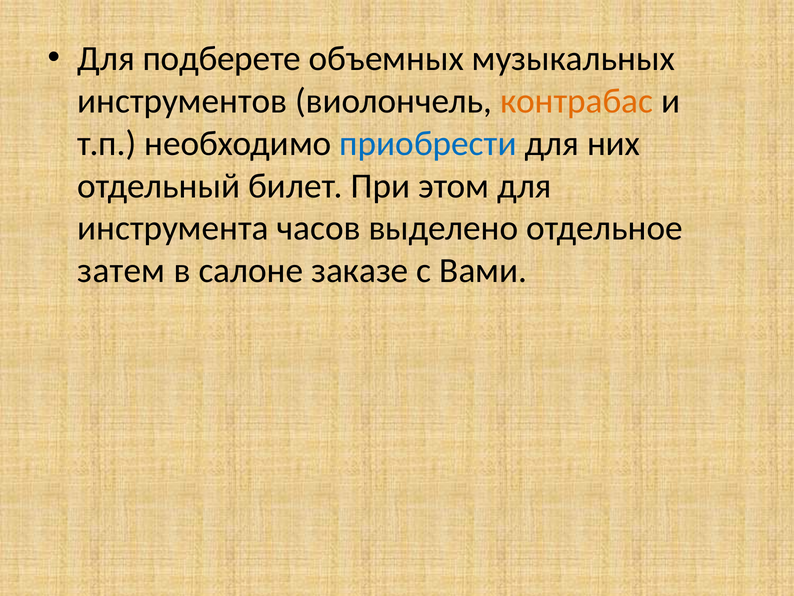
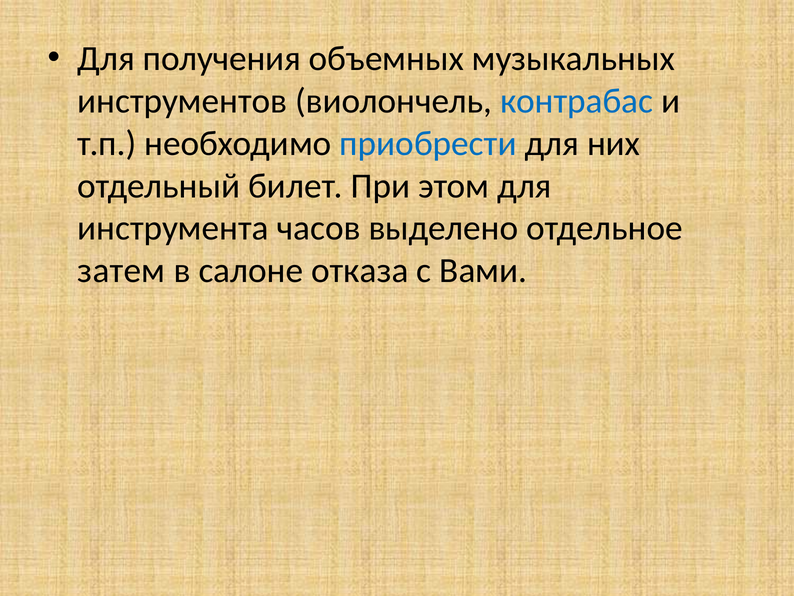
подберете: подберете -> получения
контрабас colour: orange -> blue
заказе: заказе -> отказа
